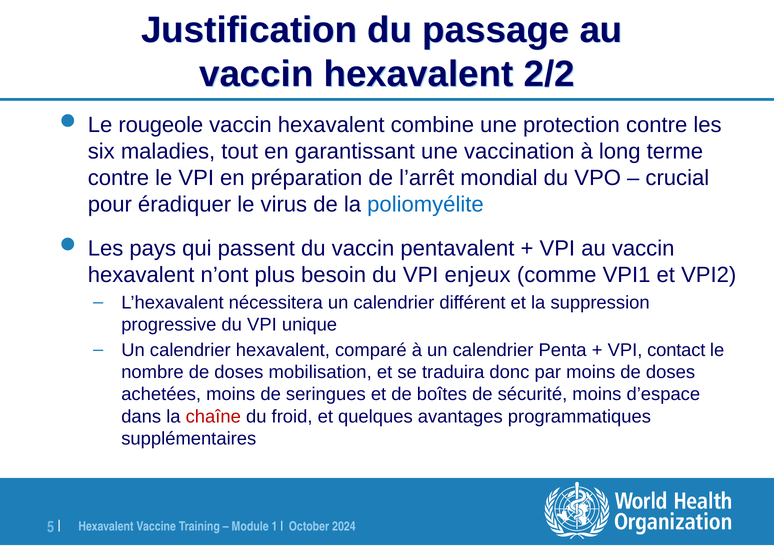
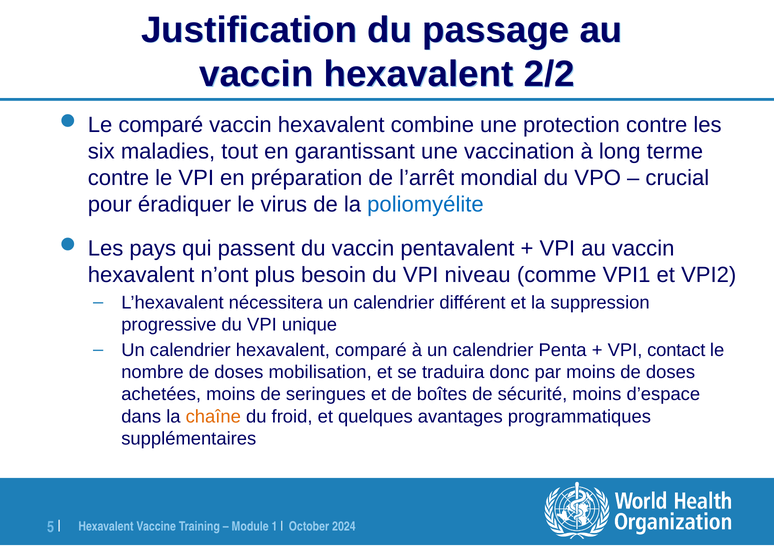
Le rougeole: rougeole -> comparé
enjeux: enjeux -> niveau
chaîne colour: red -> orange
